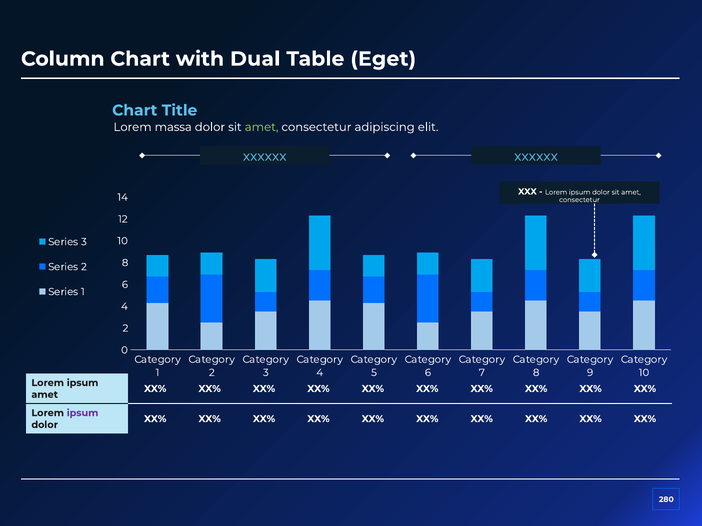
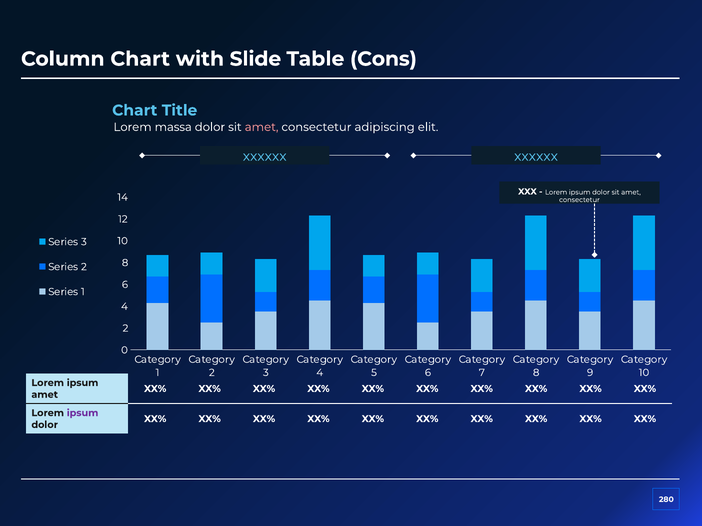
Dual: Dual -> Slide
Eget: Eget -> Cons
amet at (262, 127) colour: light green -> pink
